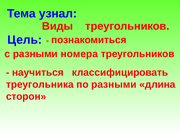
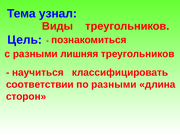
номера: номера -> лишняя
треугольника: треугольника -> соответствии
